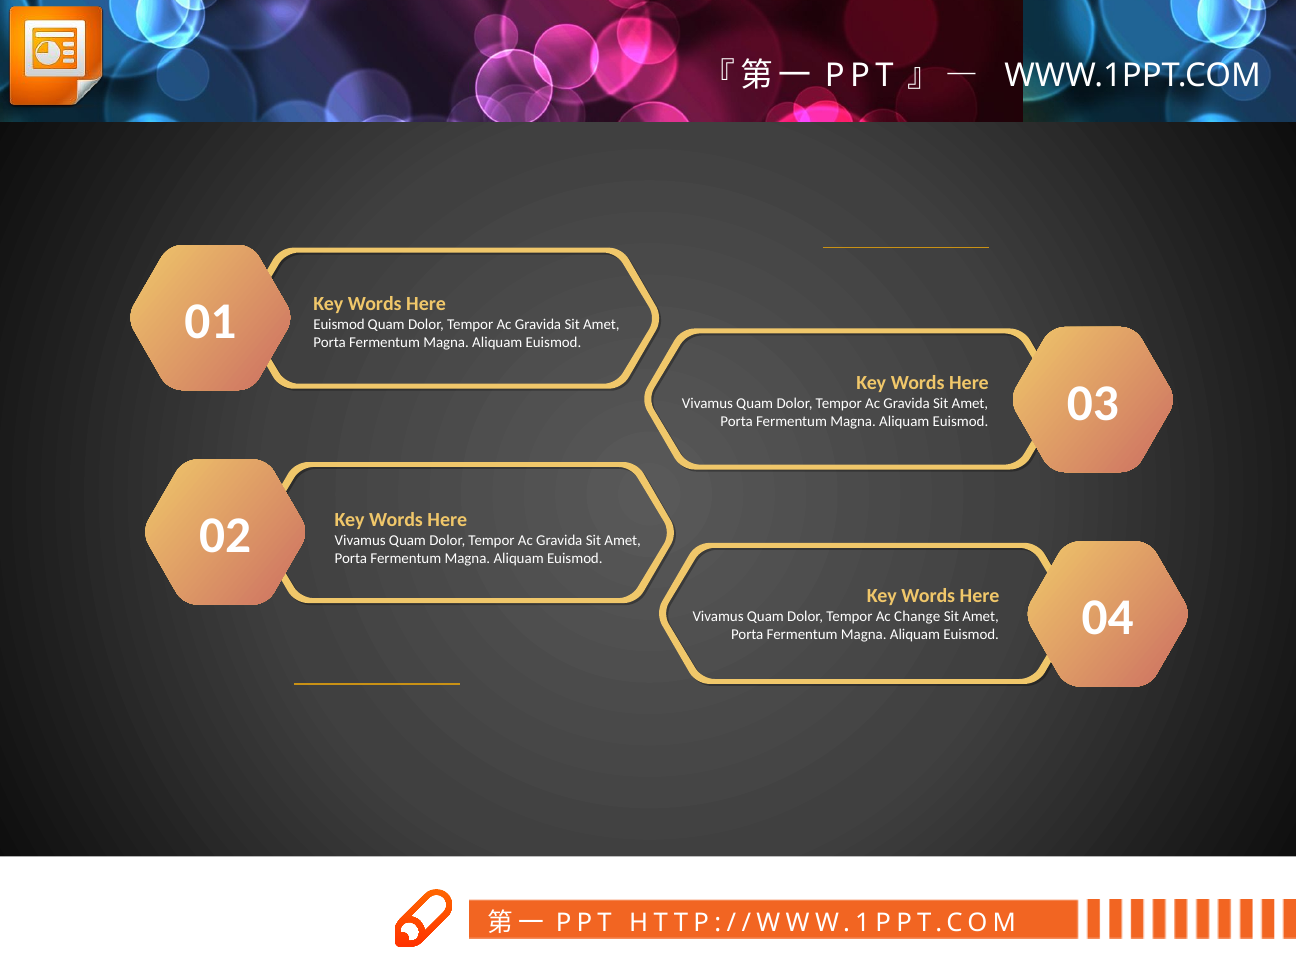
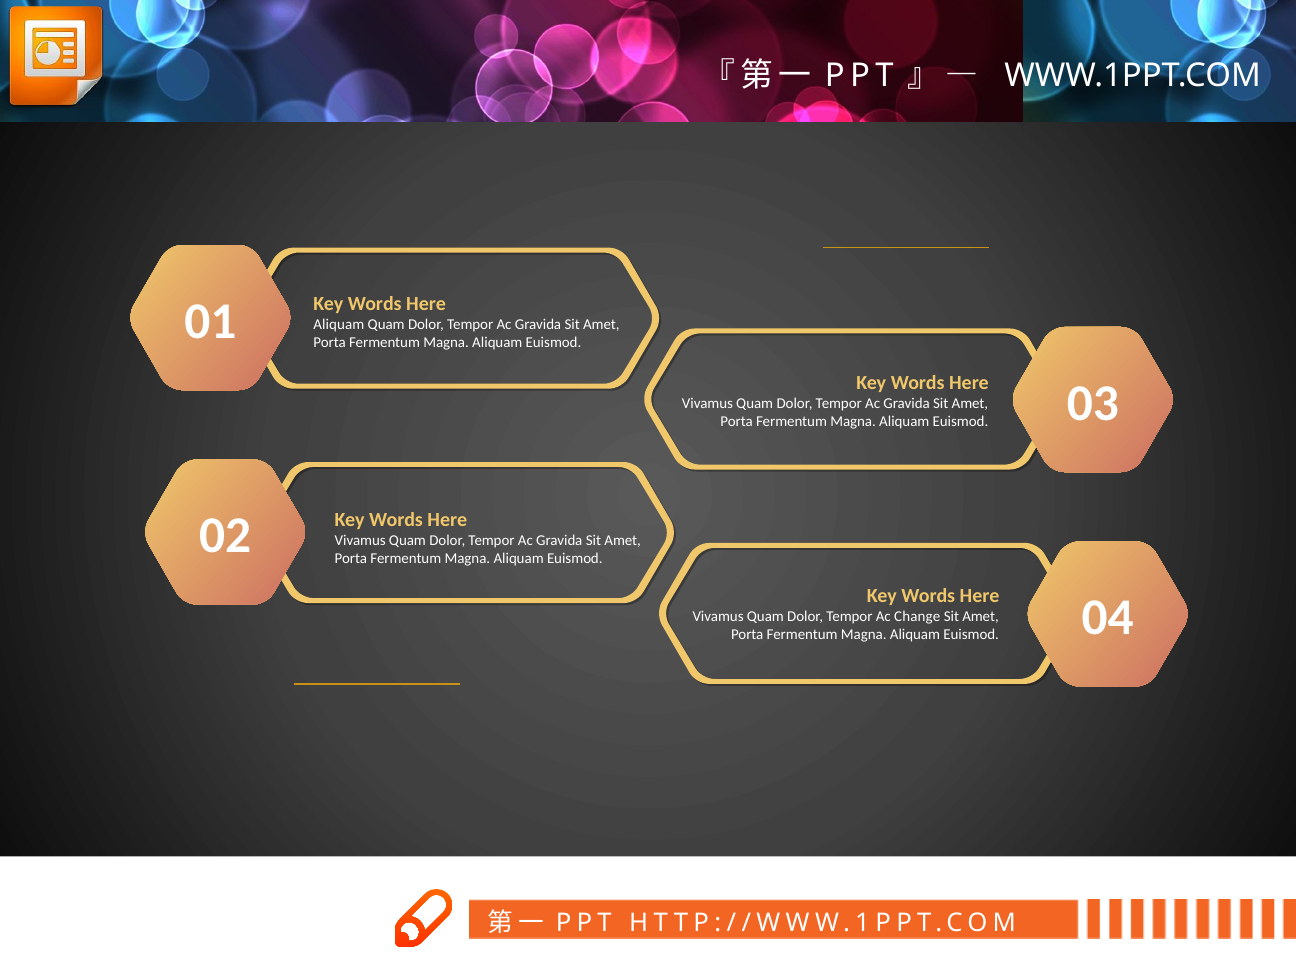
Euismod at (339, 325): Euismod -> Aliquam
